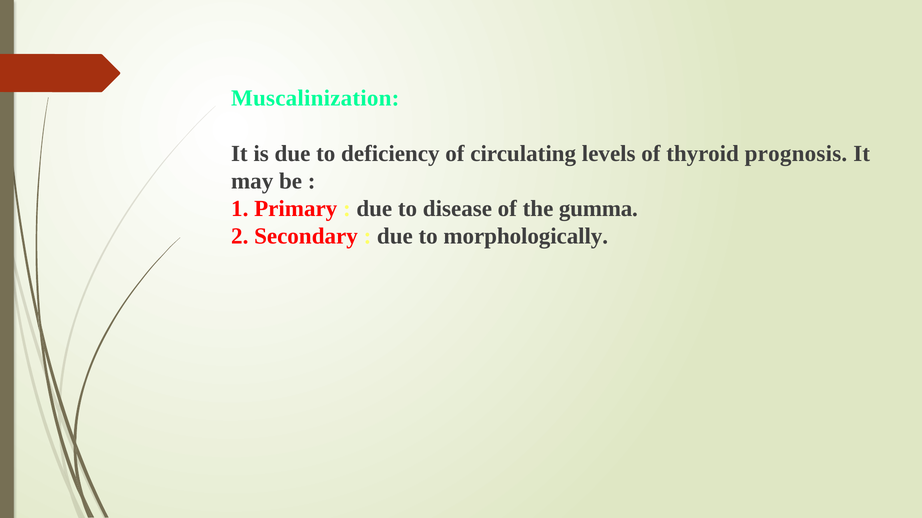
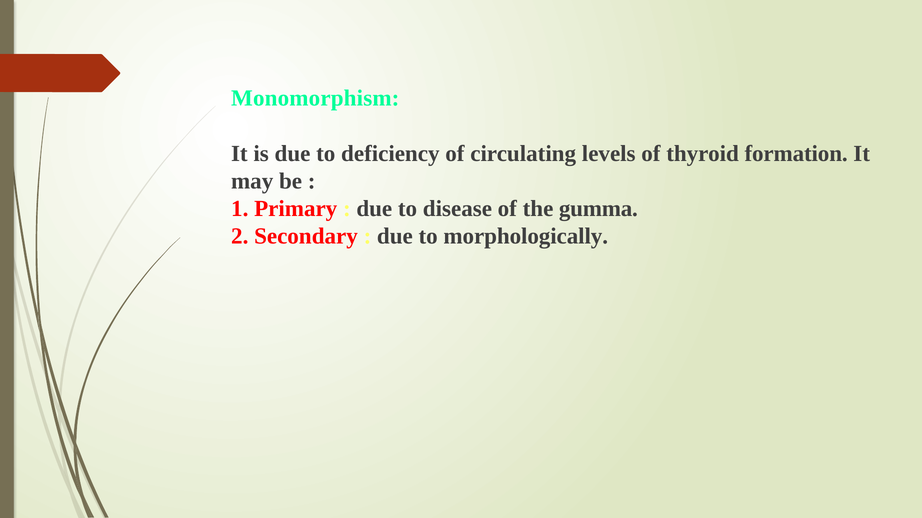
Muscalinization: Muscalinization -> Monomorphism
prognosis: prognosis -> formation
